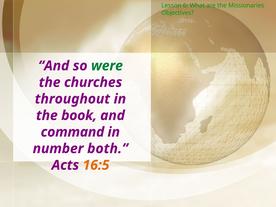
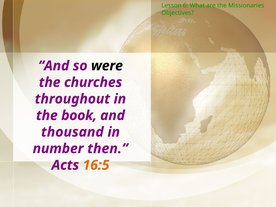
were colour: green -> black
command: command -> thousand
both: both -> then
